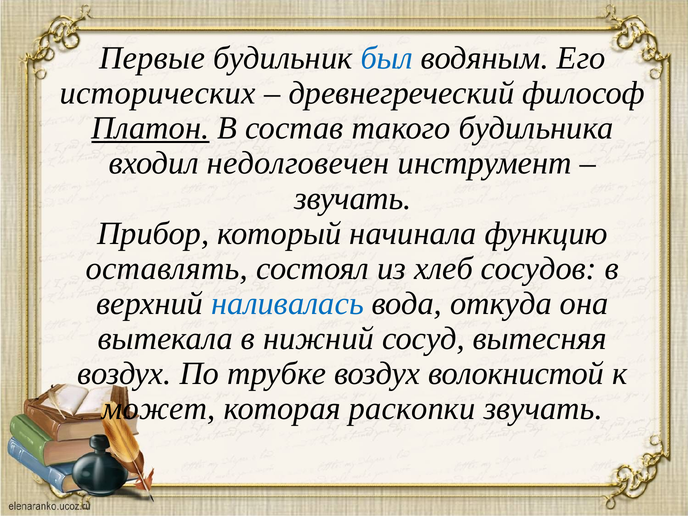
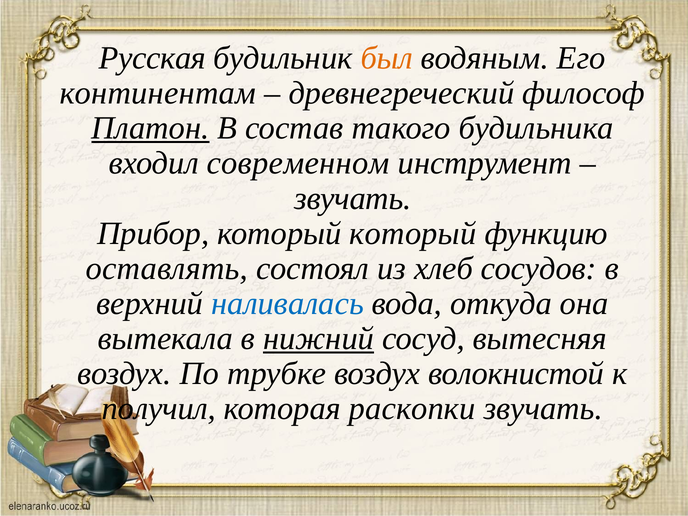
Первые: Первые -> Русская
был colour: blue -> orange
исторических: исторических -> континентам
недолговечен: недолговечен -> современном
который начинала: начинала -> который
нижний underline: none -> present
может: может -> получил
